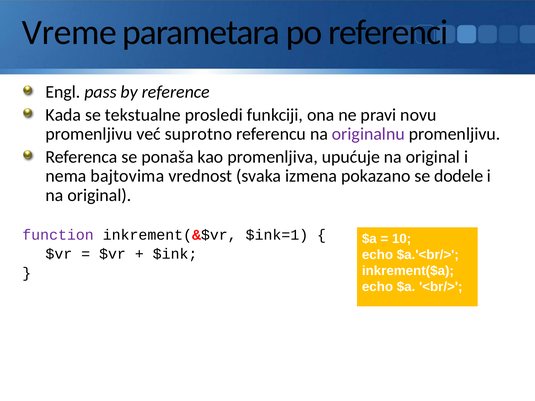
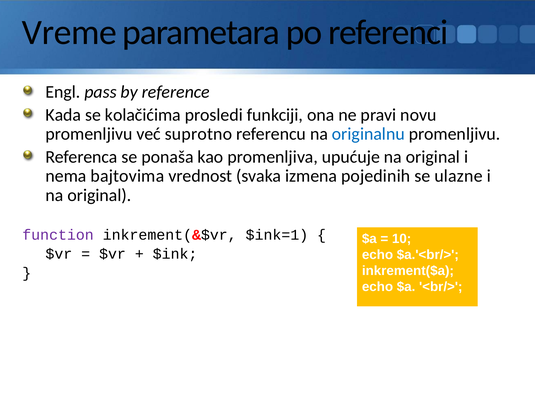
tekstualne: tekstualne -> kolačićima
originalnu colour: purple -> blue
pokazano: pokazano -> pojedinih
dodele: dodele -> ulazne
